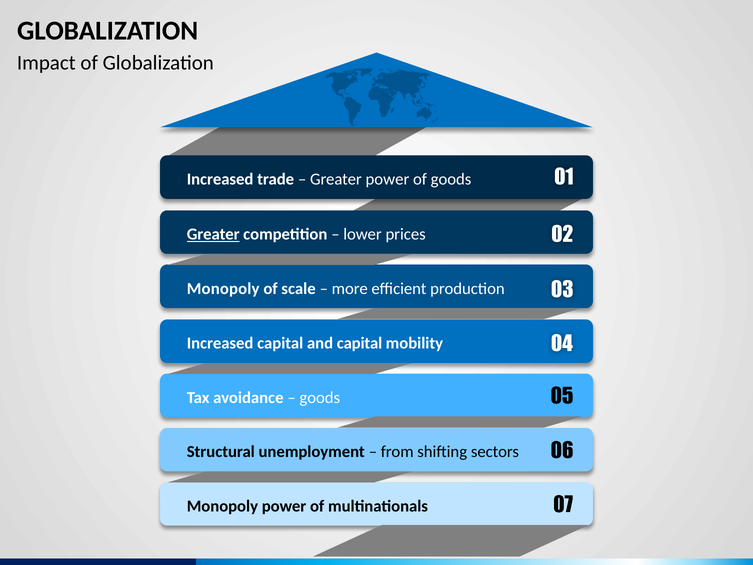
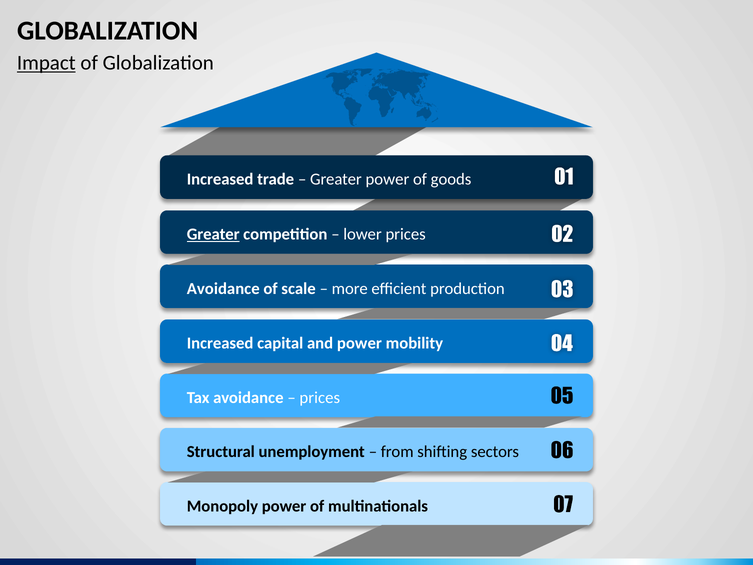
Impact underline: none -> present
Monopoly at (223, 288): Monopoly -> Avoidance
and capital: capital -> power
goods at (320, 398): goods -> prices
